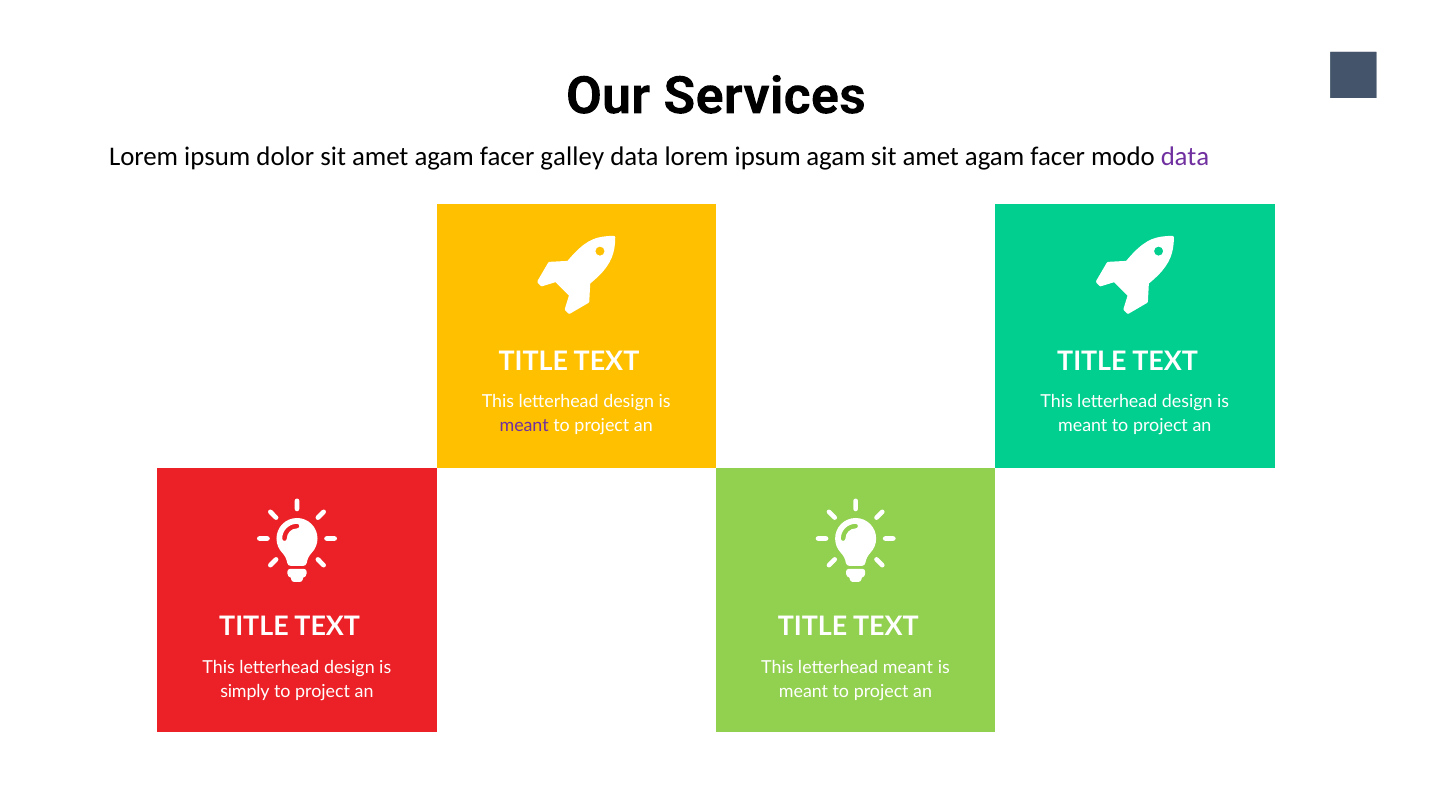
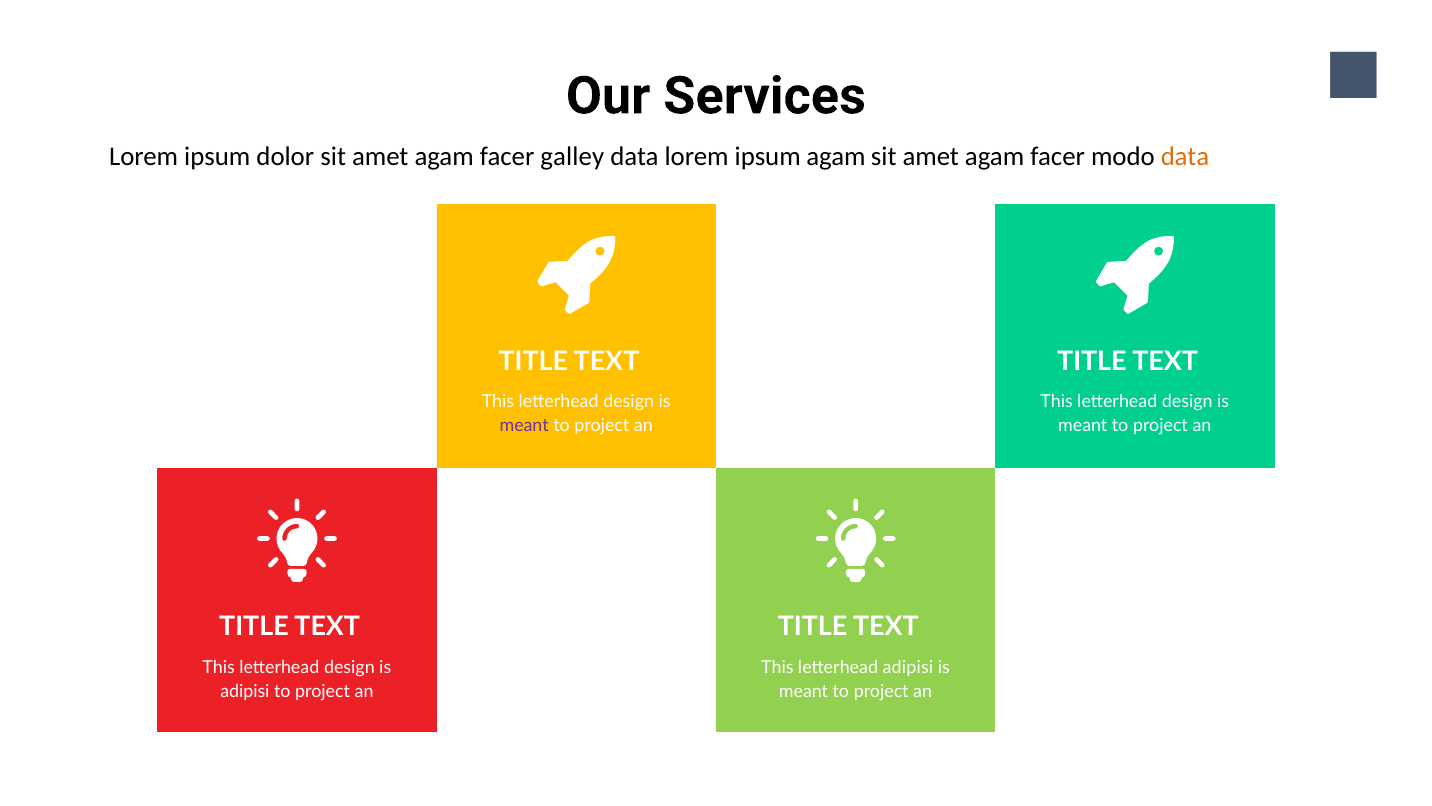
data at (1185, 157) colour: purple -> orange
letterhead meant: meant -> adipisi
simply at (245, 691): simply -> adipisi
